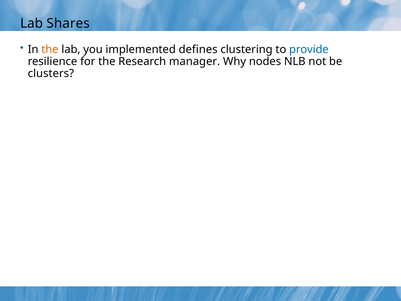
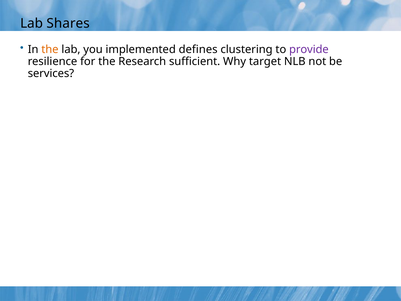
provide colour: blue -> purple
manager: manager -> sufficient
nodes: nodes -> target
clusters: clusters -> services
